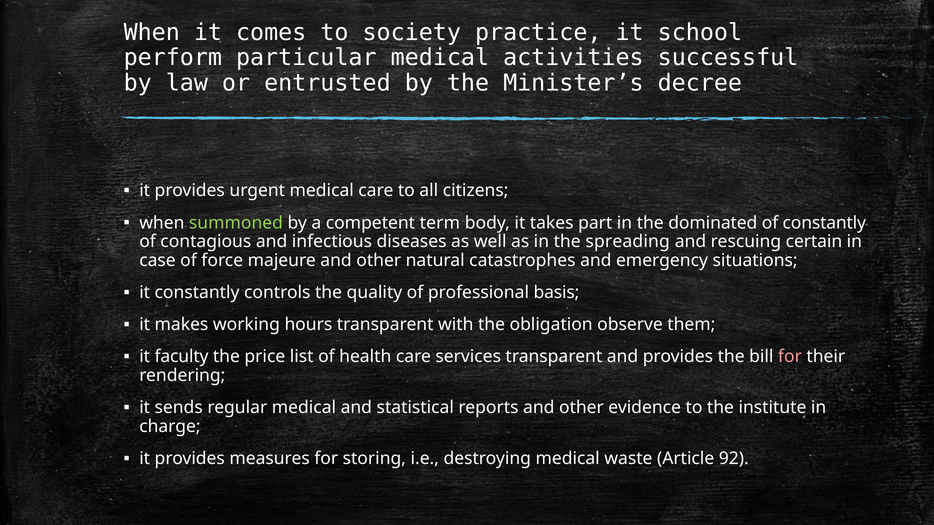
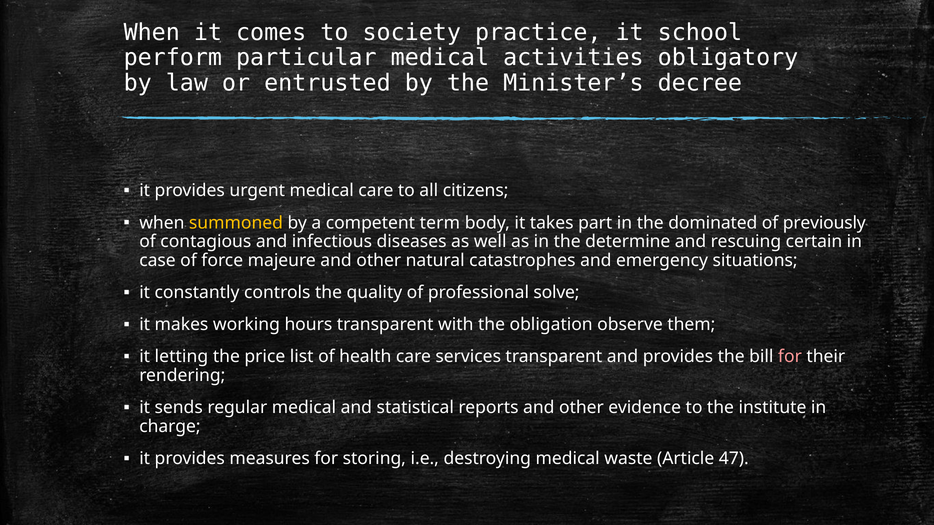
successful: successful -> obligatory
summoned colour: light green -> yellow
of constantly: constantly -> previously
spreading: spreading -> determine
basis: basis -> solve
faculty: faculty -> letting
92: 92 -> 47
